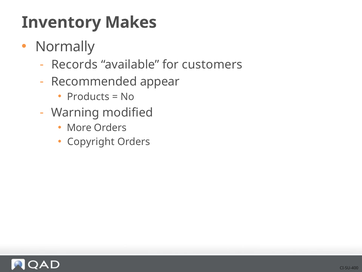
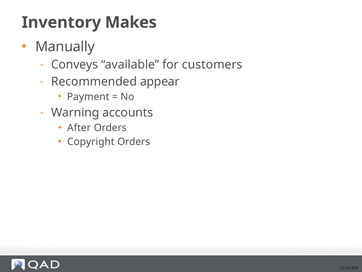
Normally: Normally -> Manually
Records: Records -> Conveys
Products: Products -> Payment
modified: modified -> accounts
More: More -> After
